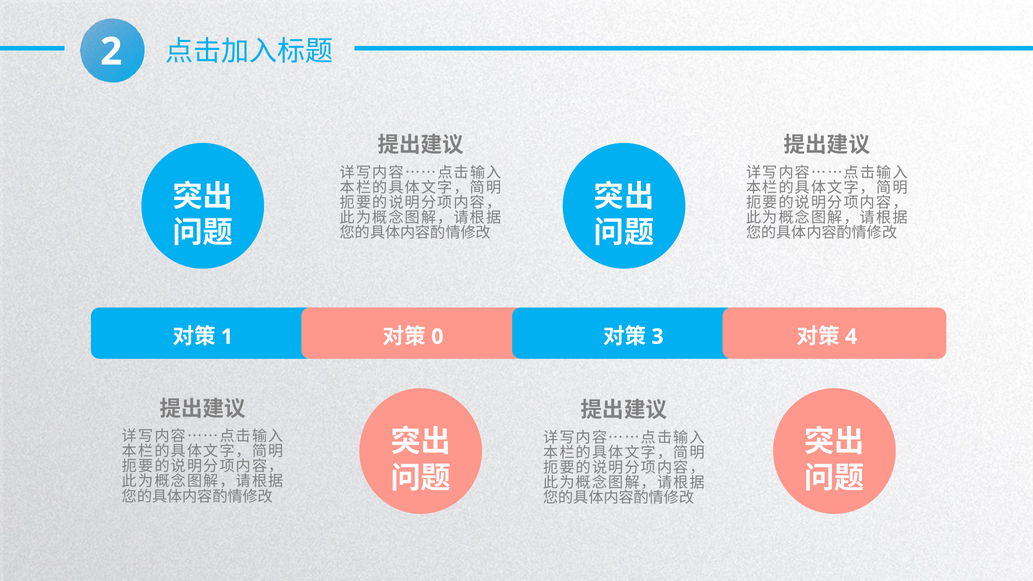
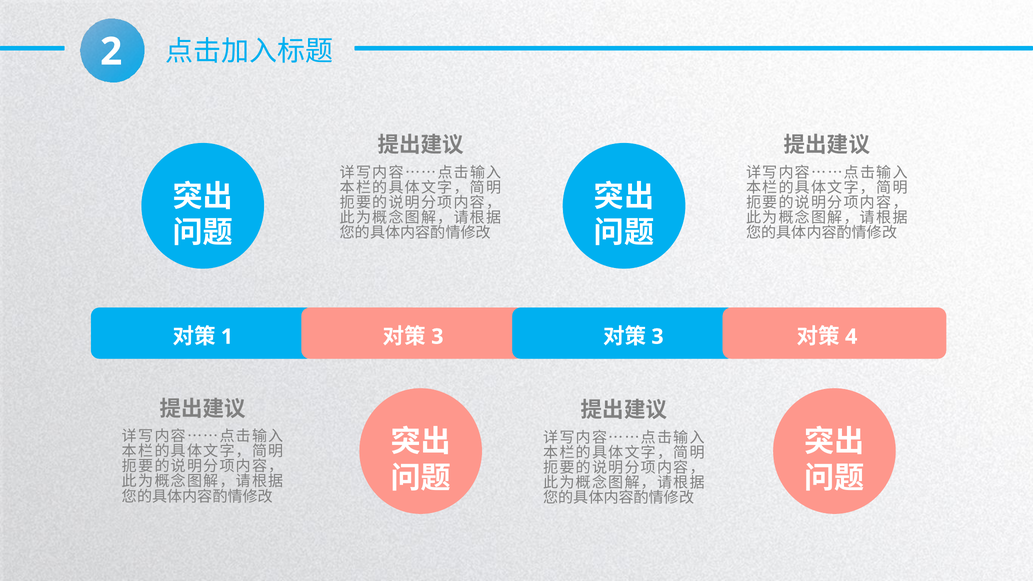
0 at (437, 337): 0 -> 3
